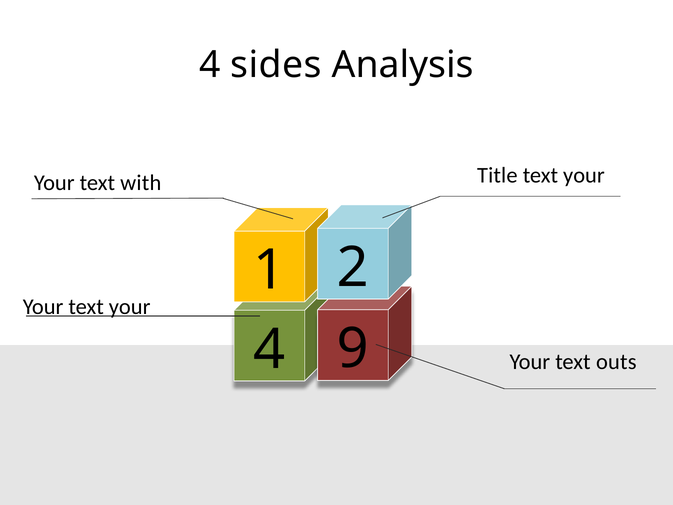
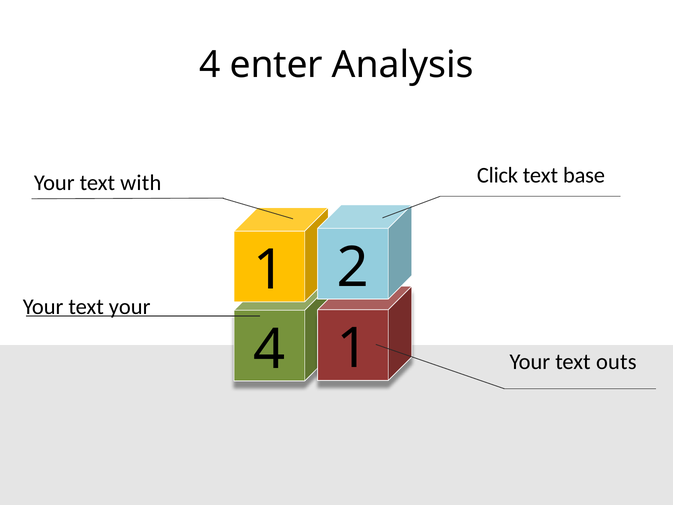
sides: sides -> enter
Title: Title -> Click
your at (584, 175): your -> base
4 9: 9 -> 1
